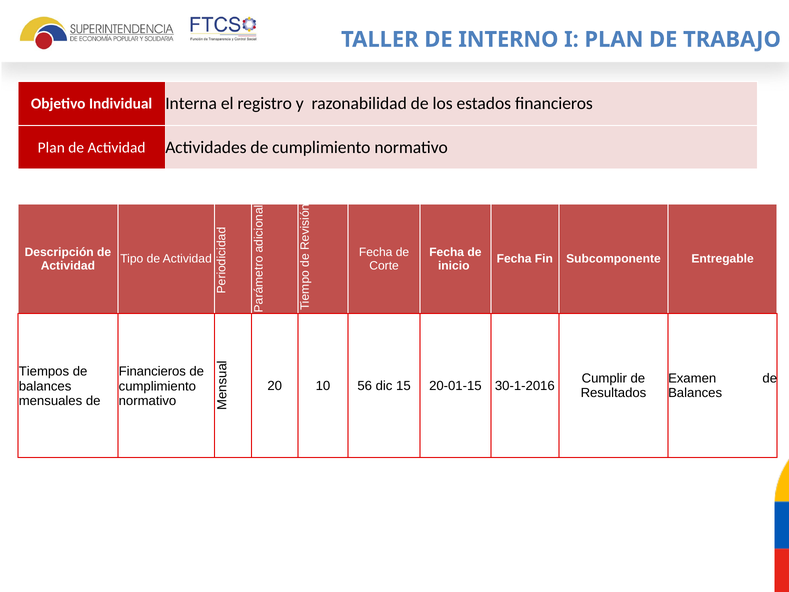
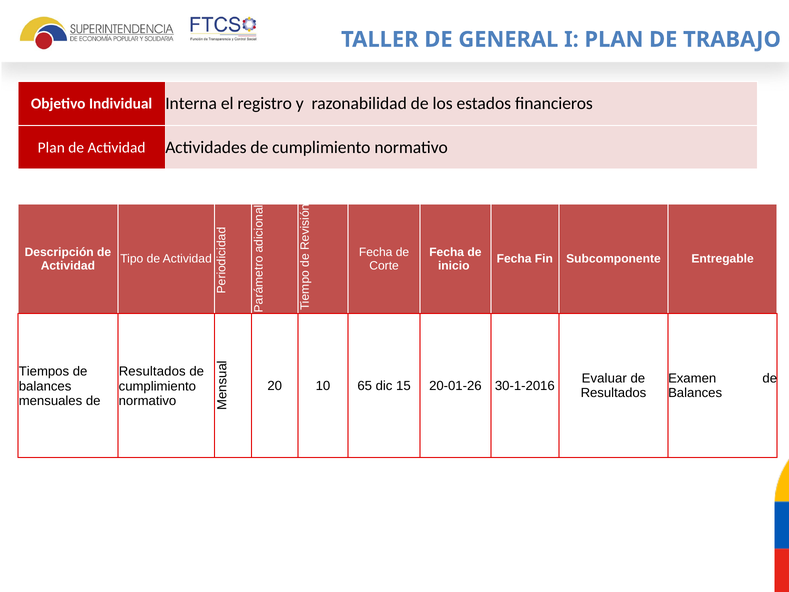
INTERNO: INTERNO -> GENERAL
Financieros at (152, 371): Financieros -> Resultados
Cumplir: Cumplir -> Evaluar
56: 56 -> 65
20-01-15: 20-01-15 -> 20-01-26
